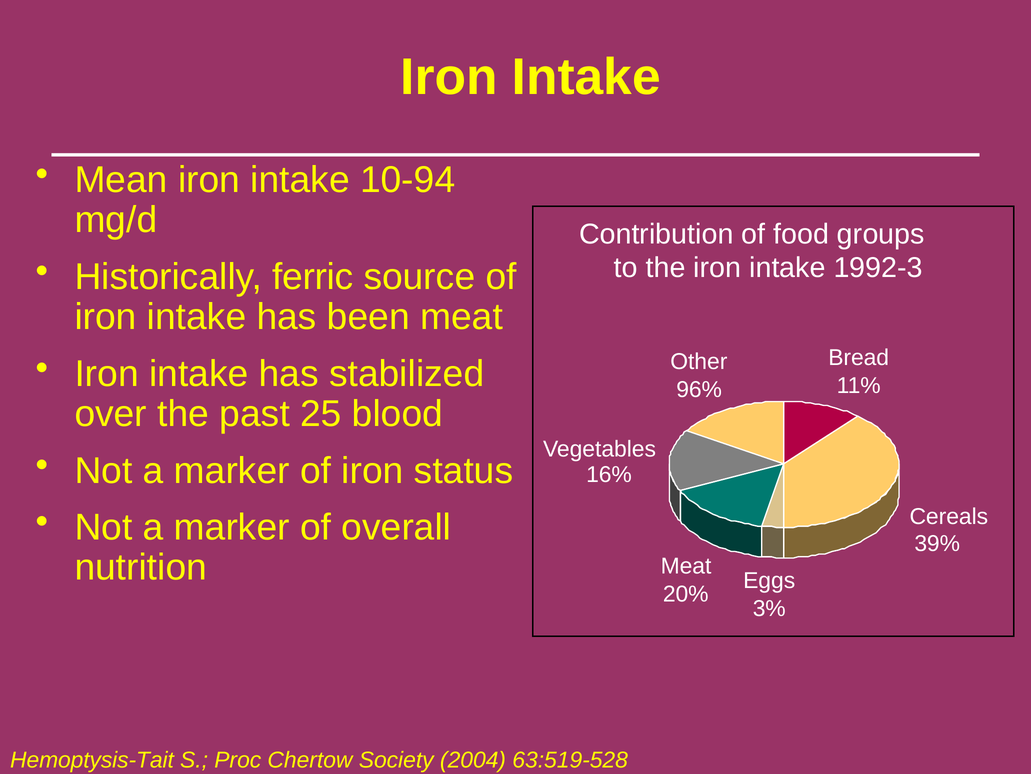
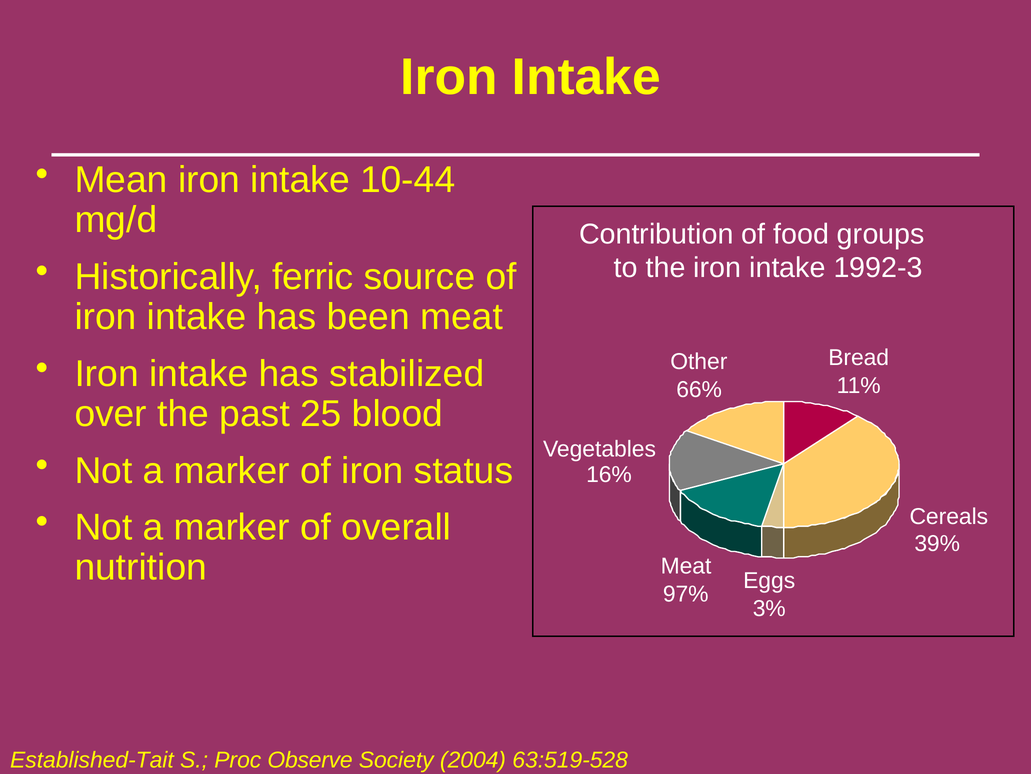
10-94: 10-94 -> 10-44
96%: 96% -> 66%
20%: 20% -> 97%
Hemoptysis-Tait: Hemoptysis-Tait -> Established-Tait
Chertow: Chertow -> Observe
